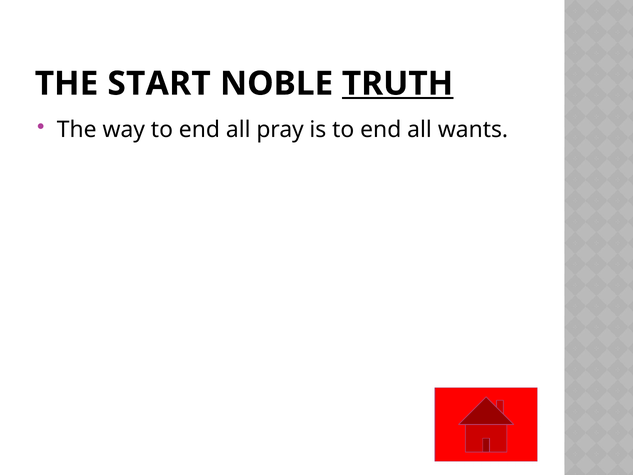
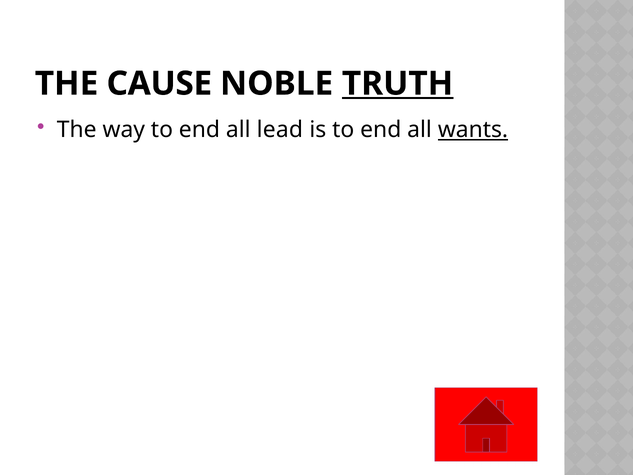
START: START -> CAUSE
pray: pray -> lead
wants underline: none -> present
